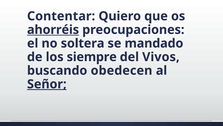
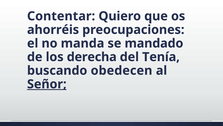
ahorréis underline: present -> none
soltera: soltera -> manda
siempre: siempre -> derecha
Vivos: Vivos -> Tenía
